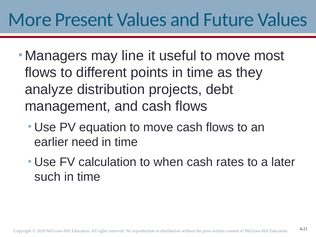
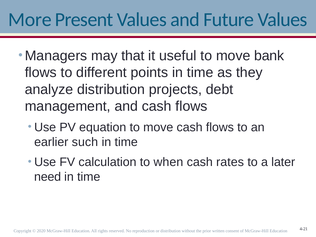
line: line -> that
most: most -> bank
need: need -> such
such: such -> need
